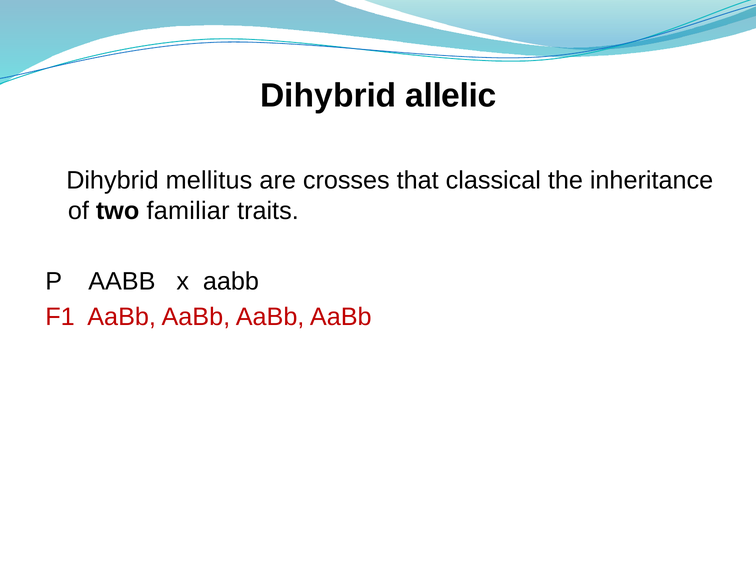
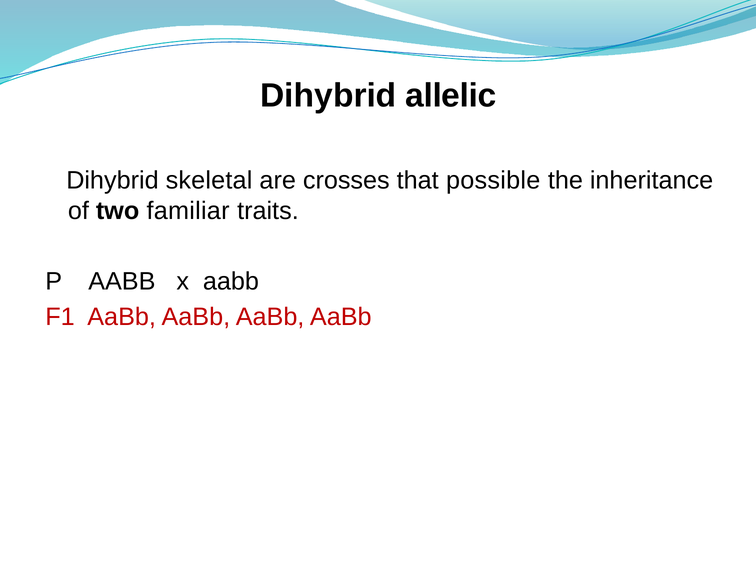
mellitus: mellitus -> skeletal
classical: classical -> possible
